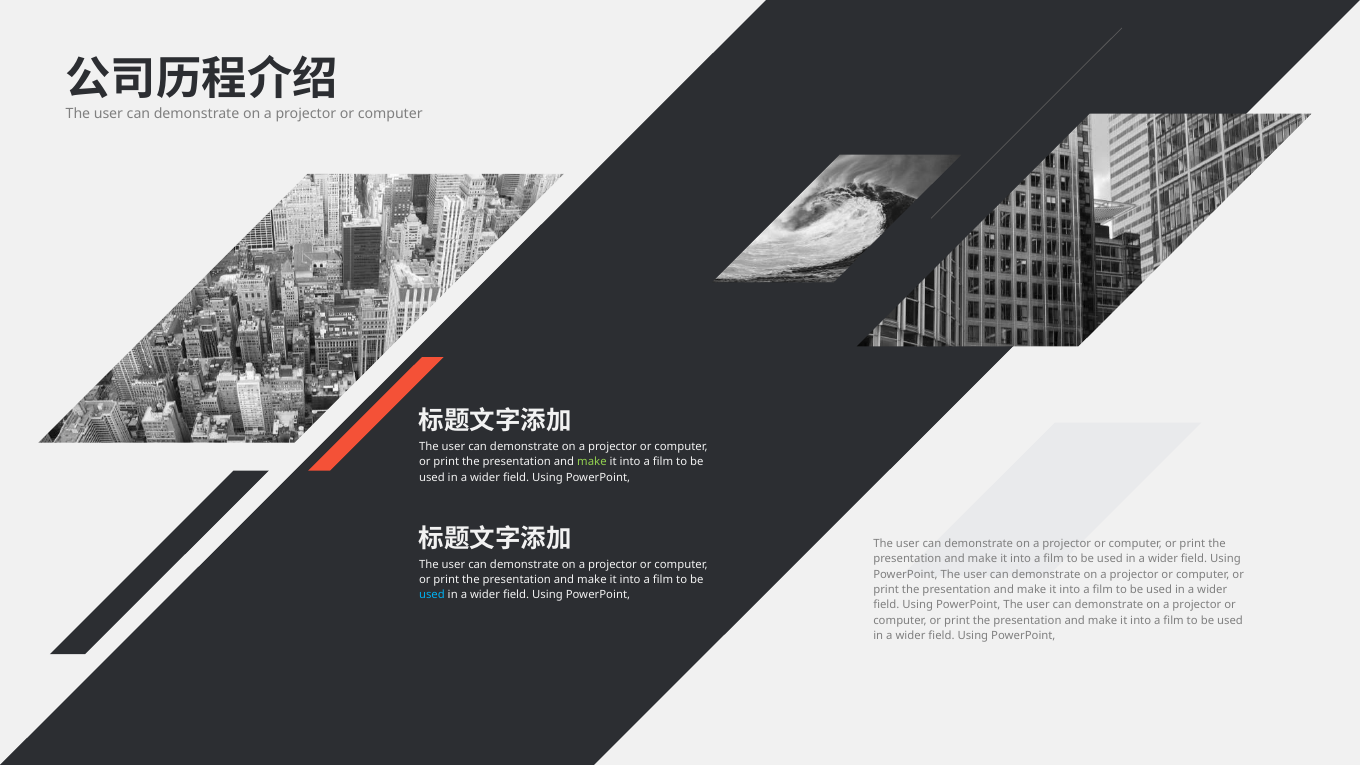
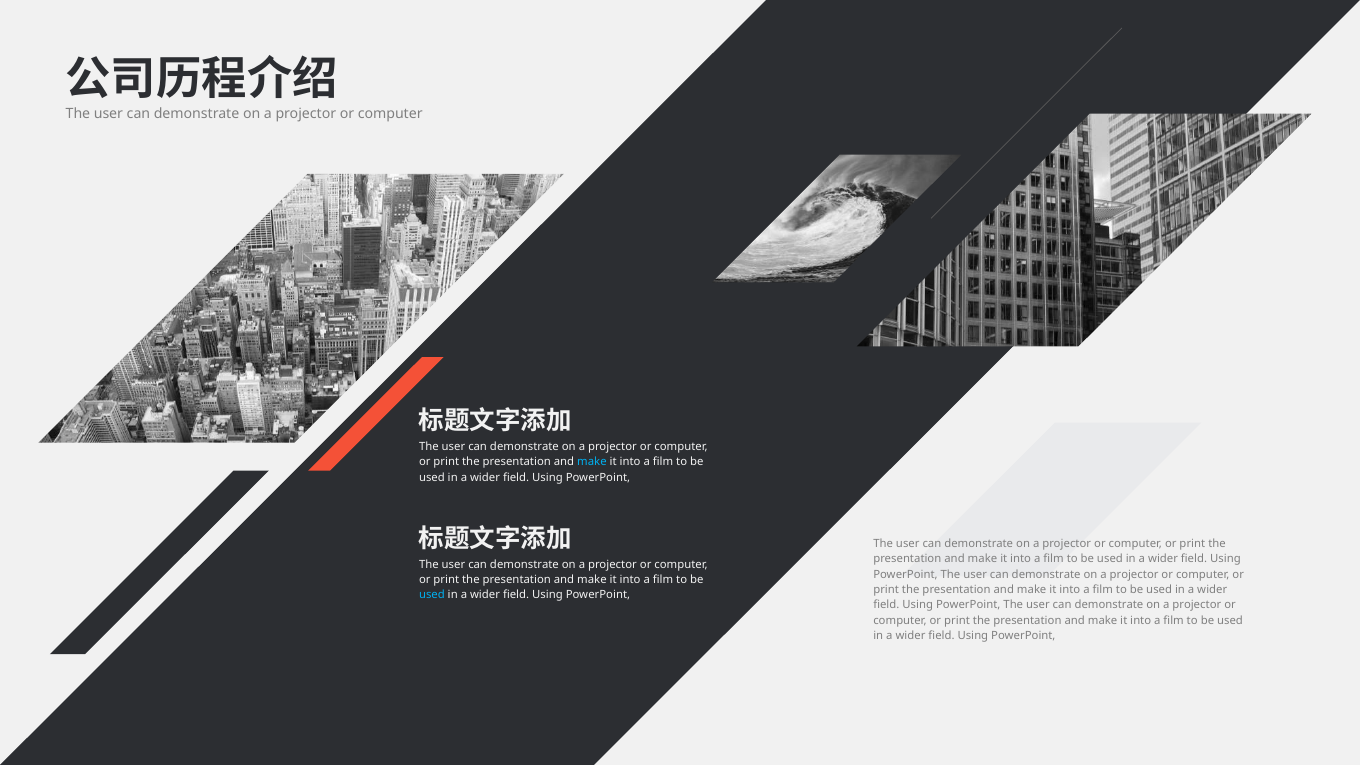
make at (592, 462) colour: light green -> light blue
